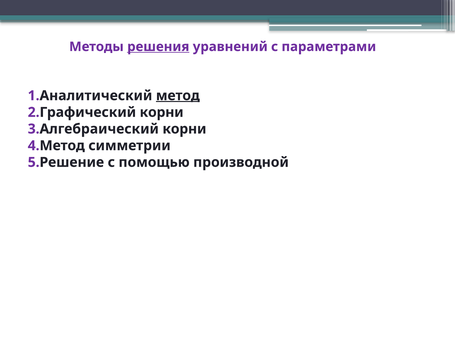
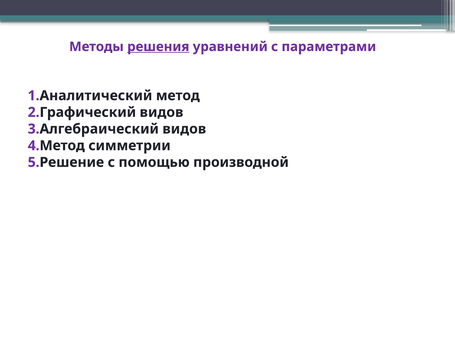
метод underline: present -> none
2.Графический корни: корни -> видов
3.Алгебраический корни: корни -> видов
